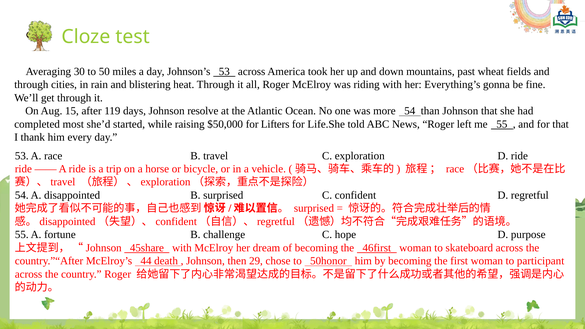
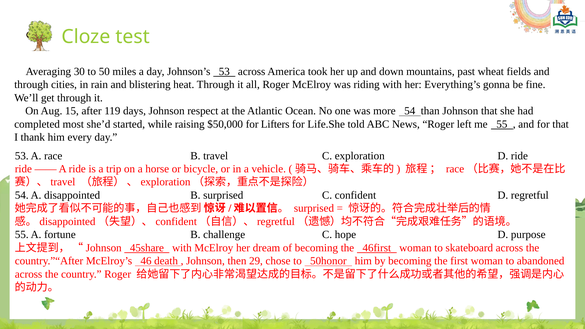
resolve: resolve -> respect
44: 44 -> 46
participant: participant -> abandoned
